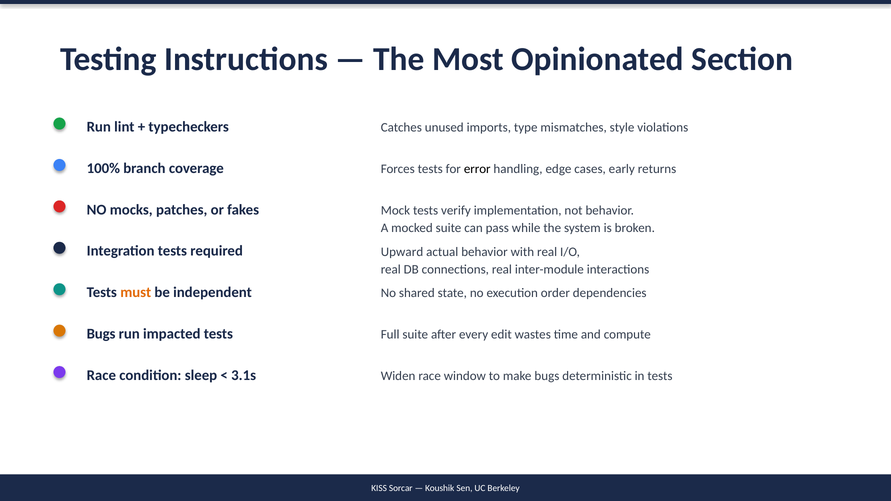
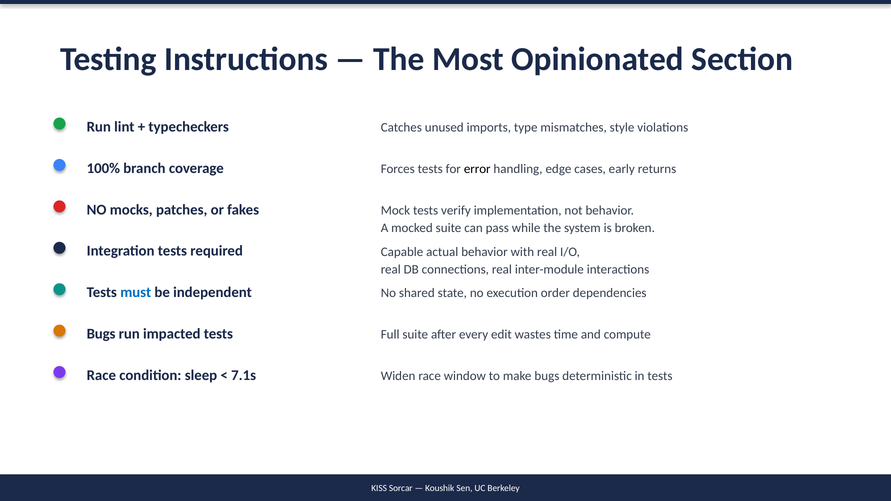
Upward: Upward -> Capable
must colour: orange -> blue
3.1s: 3.1s -> 7.1s
